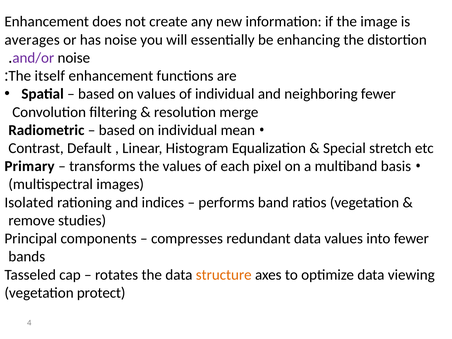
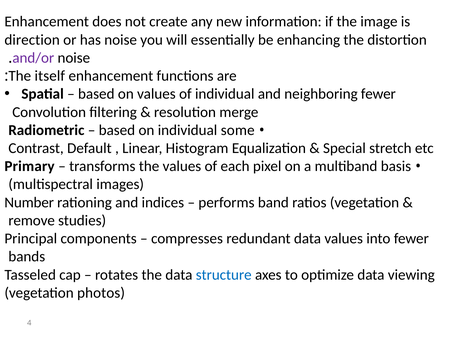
averages: averages -> direction
mean: mean -> some
Isolated: Isolated -> Number
structure colour: orange -> blue
protect: protect -> photos
